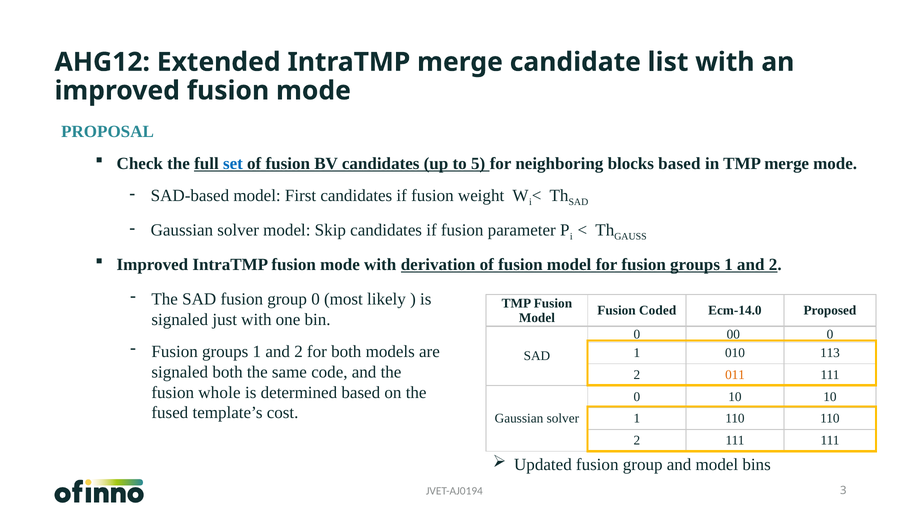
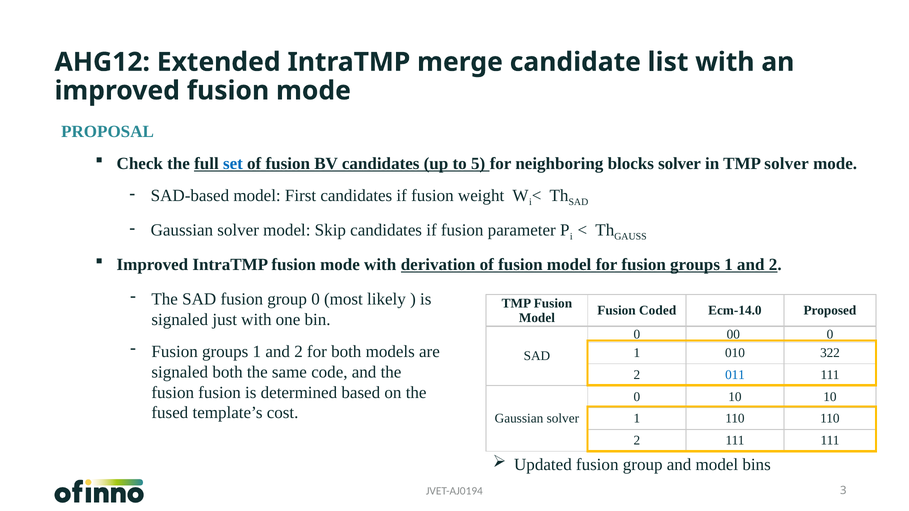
blocks based: based -> solver
TMP merge: merge -> solver
113: 113 -> 322
011 colour: orange -> blue
fusion whole: whole -> fusion
